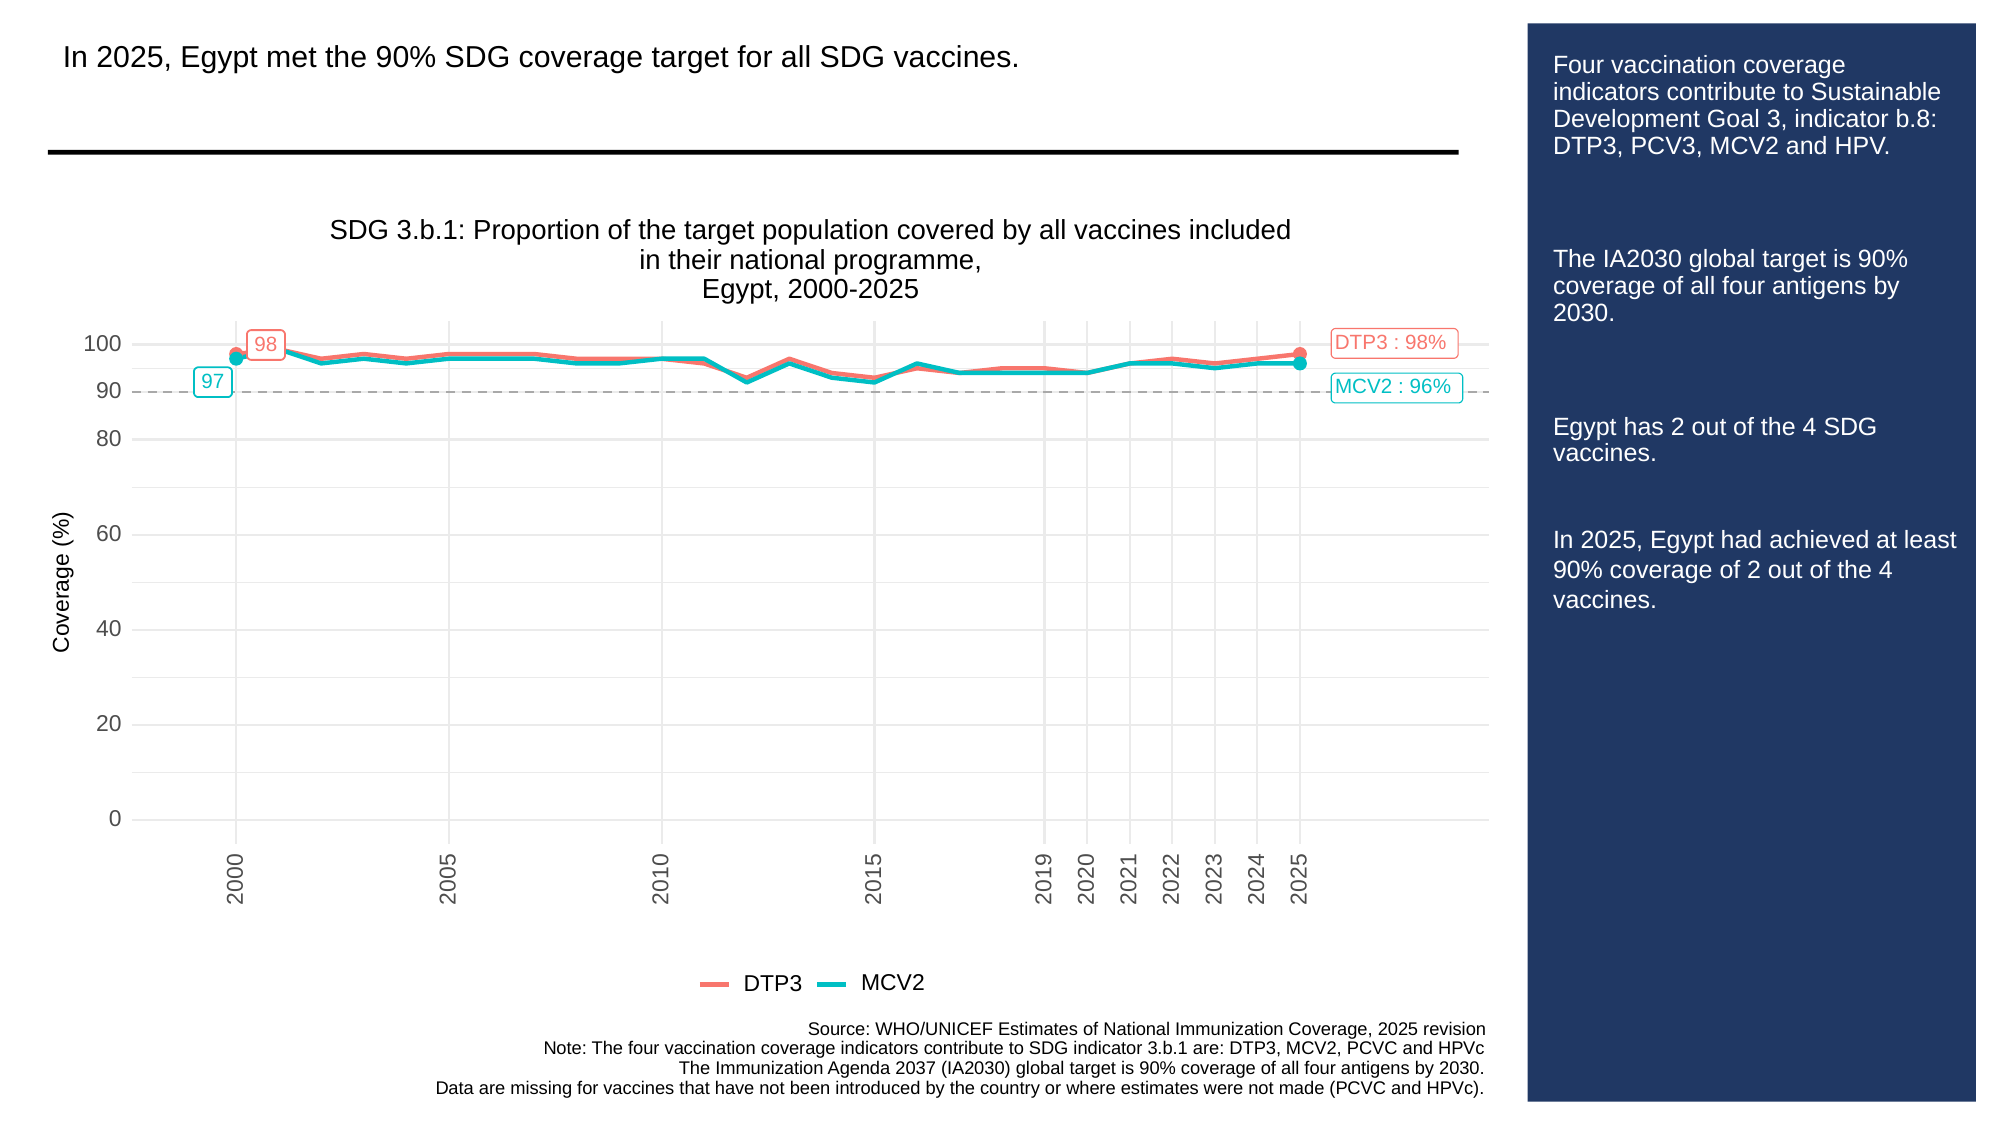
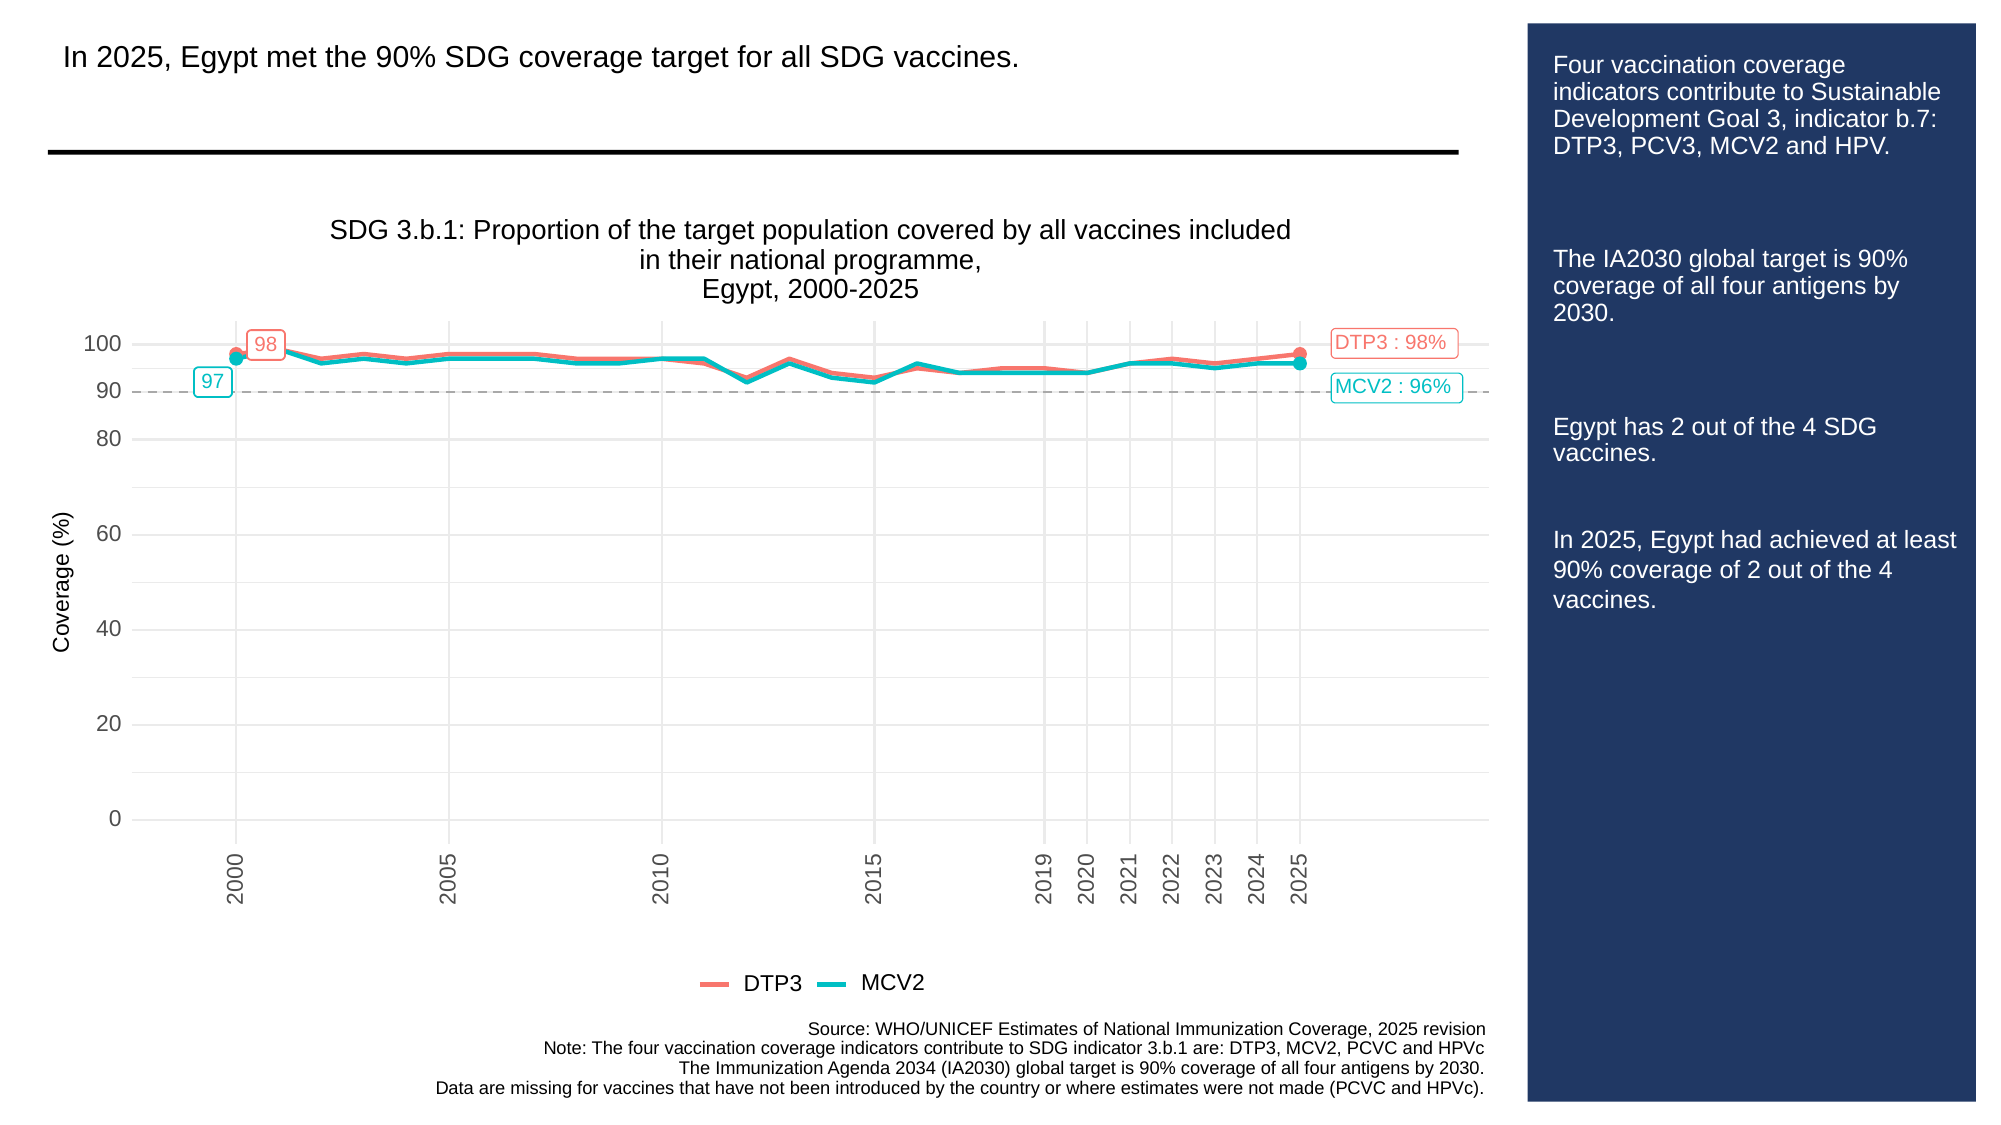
b.8: b.8 -> b.7
2037: 2037 -> 2034
